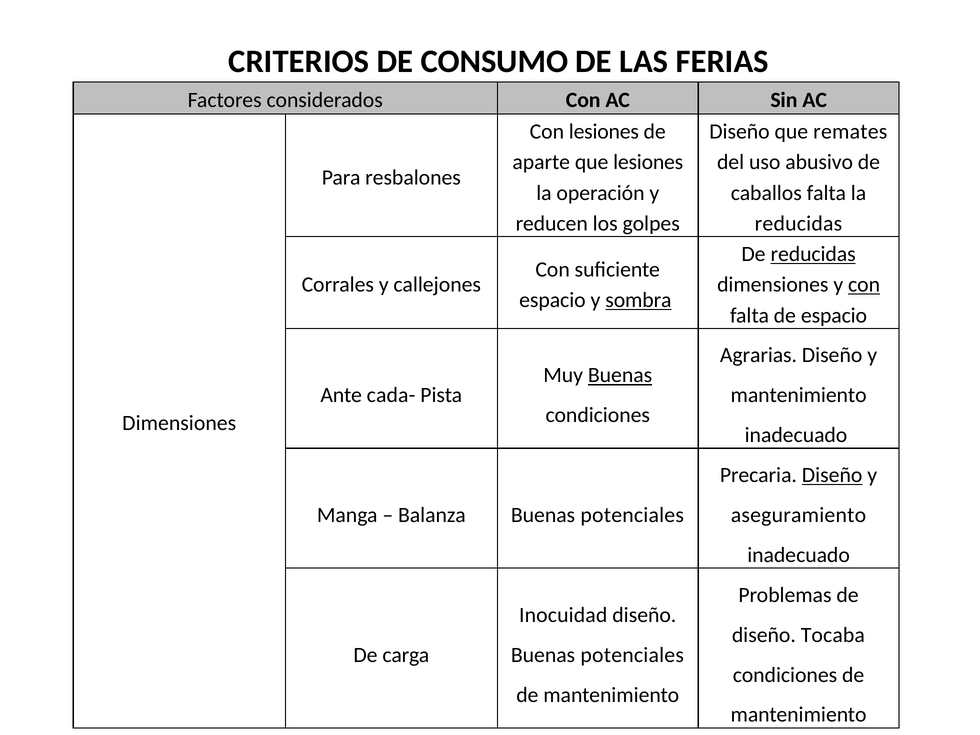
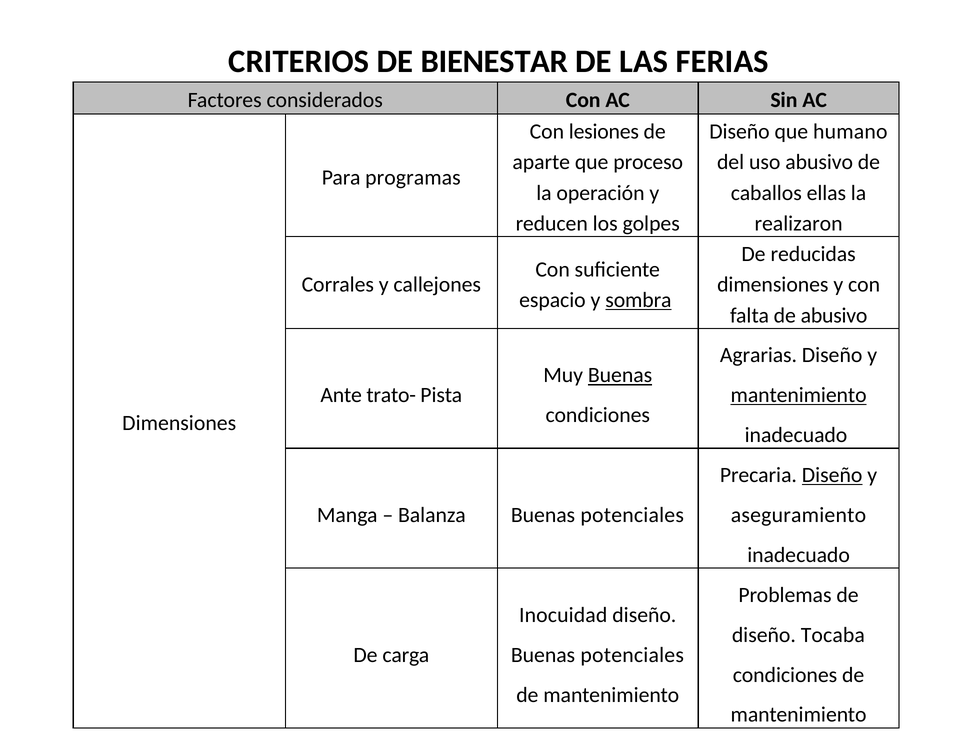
CONSUMO: CONSUMO -> BIENESTAR
remates: remates -> humano
que lesiones: lesiones -> proceso
resbalones: resbalones -> programas
caballos falta: falta -> ellas
reducidas at (798, 224): reducidas -> realizaron
reducidas at (813, 254) underline: present -> none
con at (864, 285) underline: present -> none
de espacio: espacio -> abusivo
cada-: cada- -> trato-
mantenimiento at (799, 395) underline: none -> present
